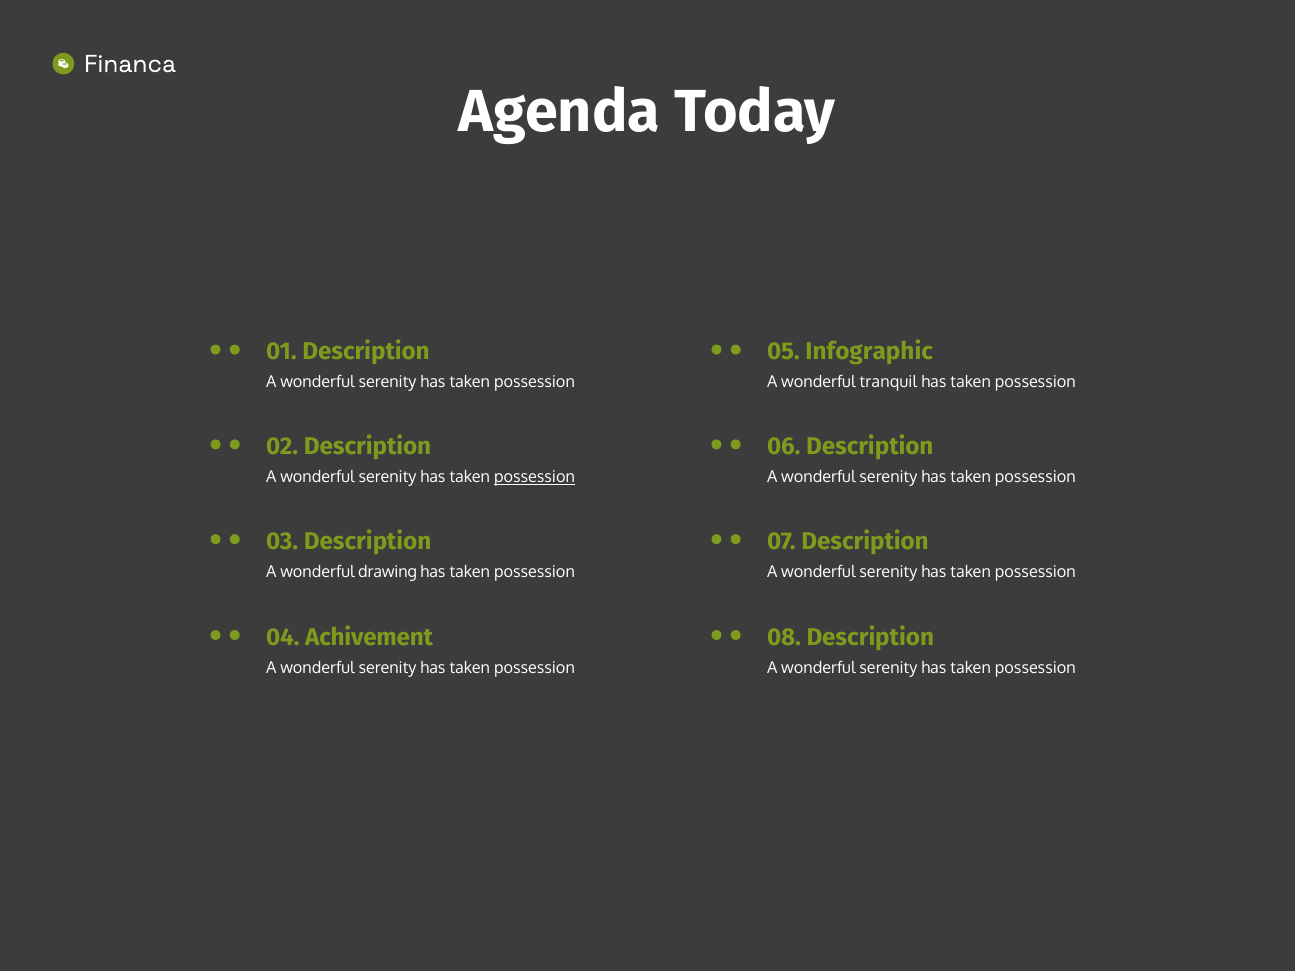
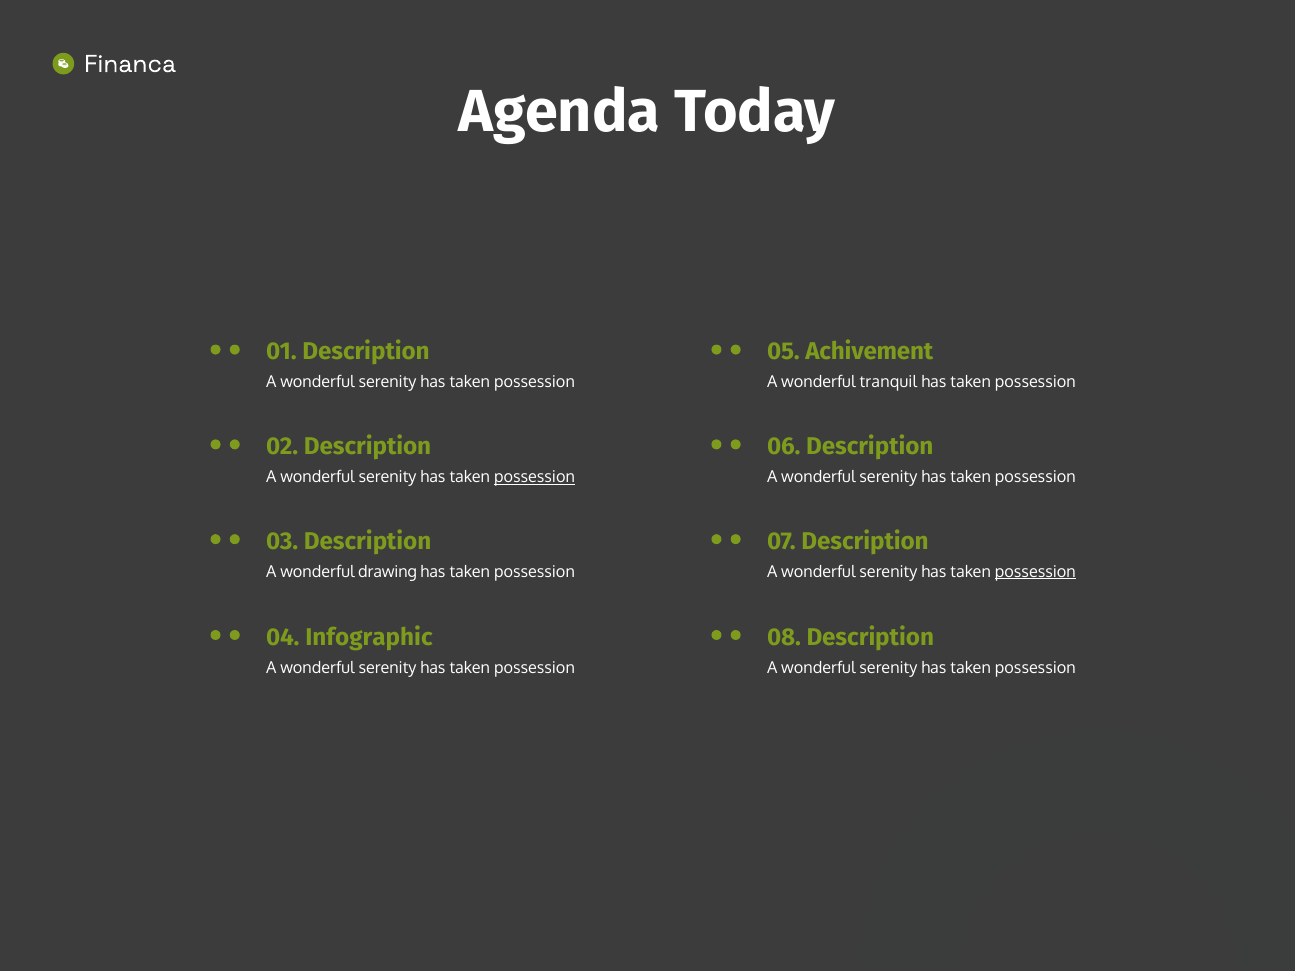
Infographic: Infographic -> Achivement
possession at (1035, 572) underline: none -> present
Achivement: Achivement -> Infographic
